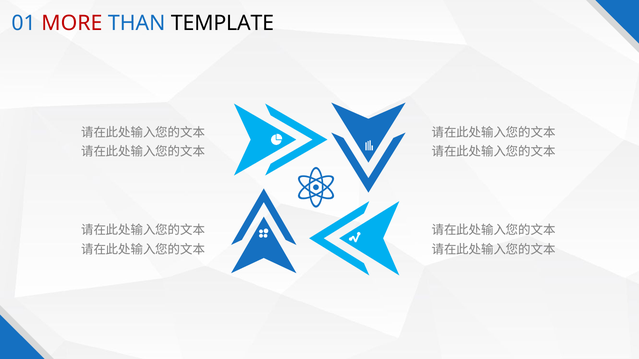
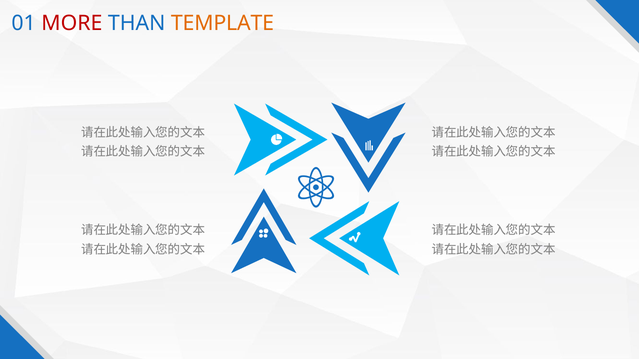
TEMPLATE colour: black -> orange
